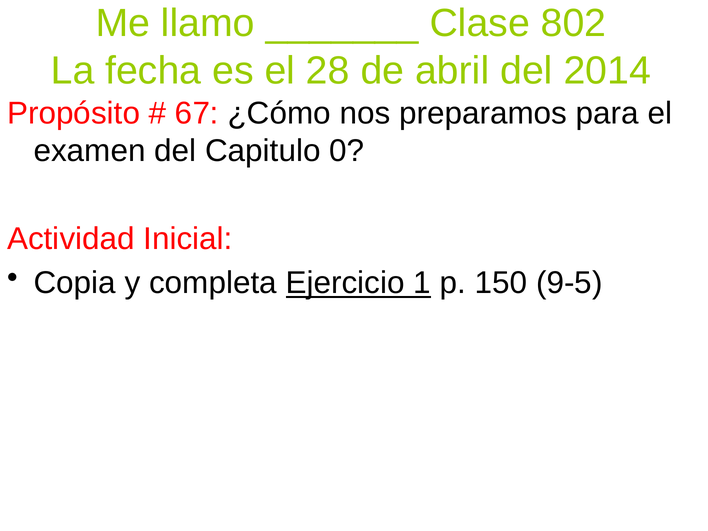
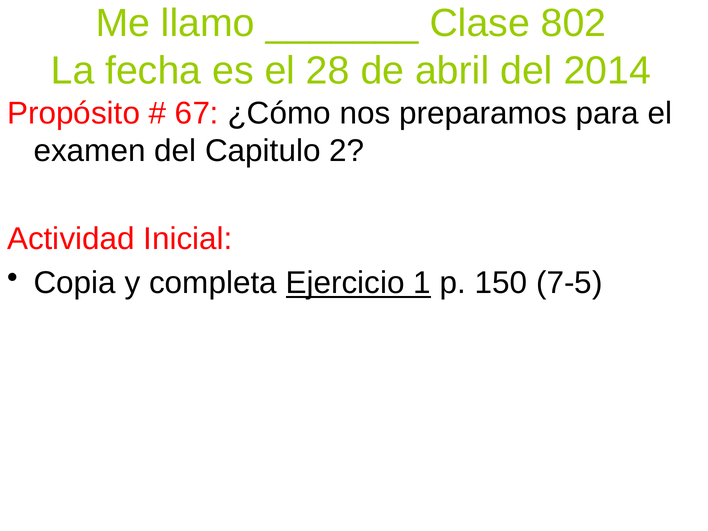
0: 0 -> 2
9-5: 9-5 -> 7-5
